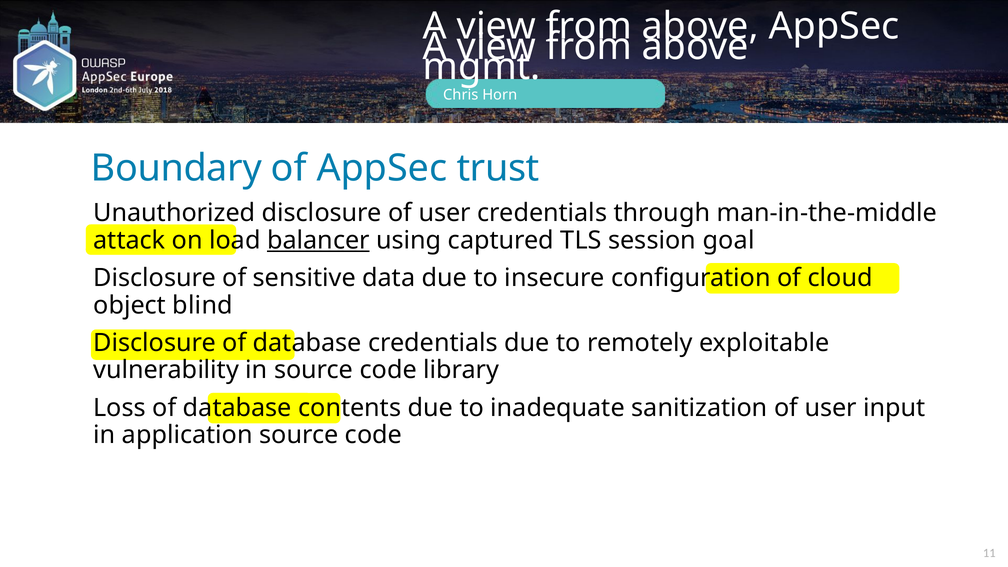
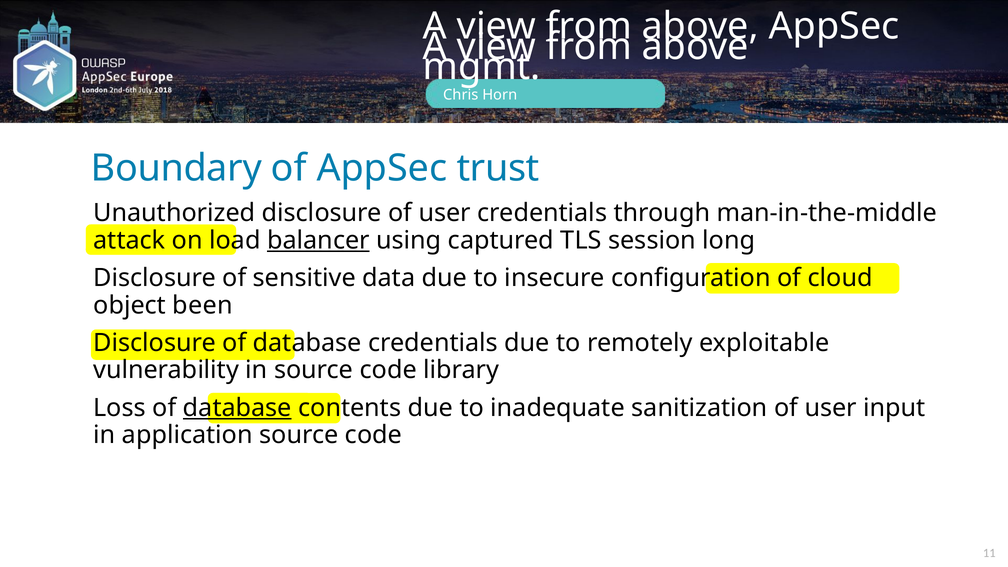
goal: goal -> long
blind: blind -> been
database at (237, 408) underline: none -> present
